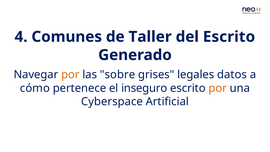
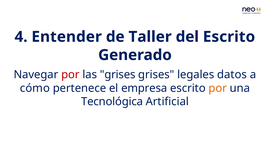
Comunes: Comunes -> Entender
por at (70, 75) colour: orange -> red
las sobre: sobre -> grises
inseguro: inseguro -> empresa
Cyberspace: Cyberspace -> Tecnológica
